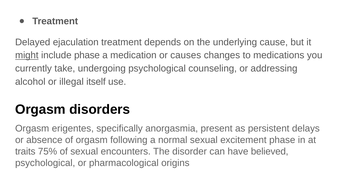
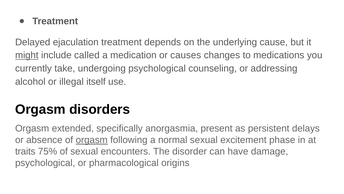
include phase: phase -> called
erigentes: erigentes -> extended
orgasm at (92, 140) underline: none -> present
believed: believed -> damage
